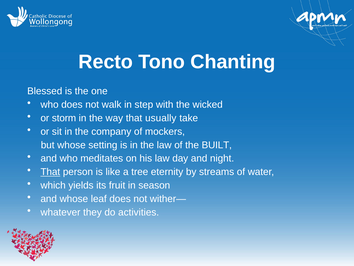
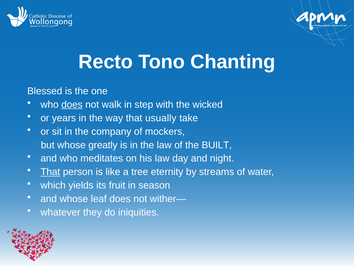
does at (72, 104) underline: none -> present
storm: storm -> years
setting: setting -> greatly
activities: activities -> iniquities
